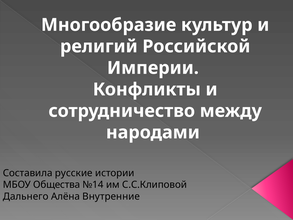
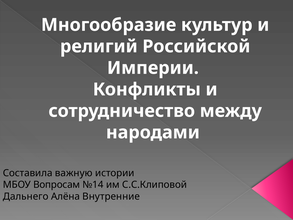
русские: русские -> важную
Общества: Общества -> Вопросам
